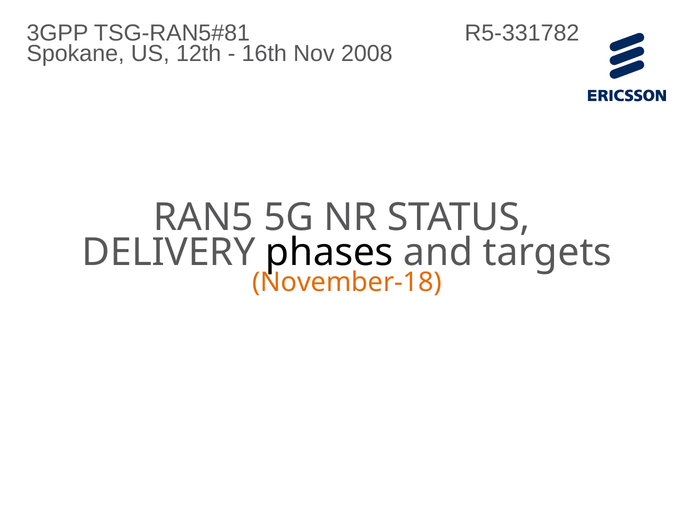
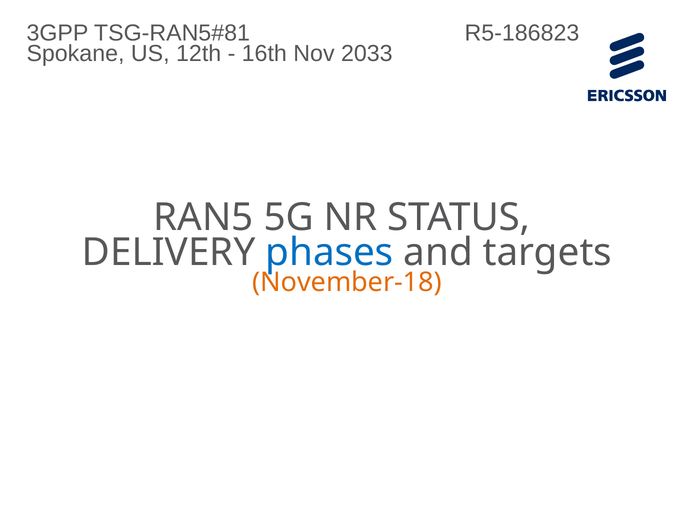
R5-331782: R5-331782 -> R5-186823
2008: 2008 -> 2033
phases colour: black -> blue
